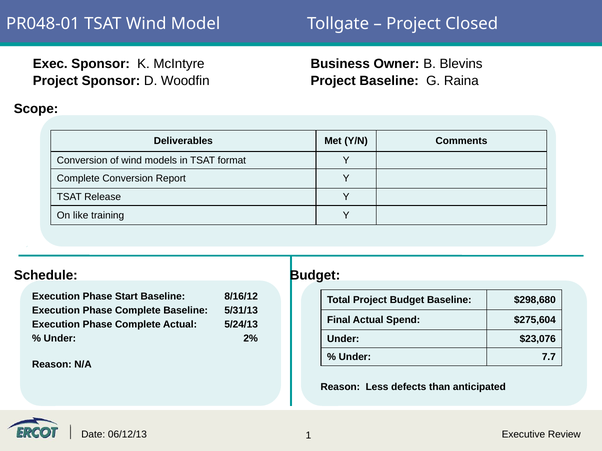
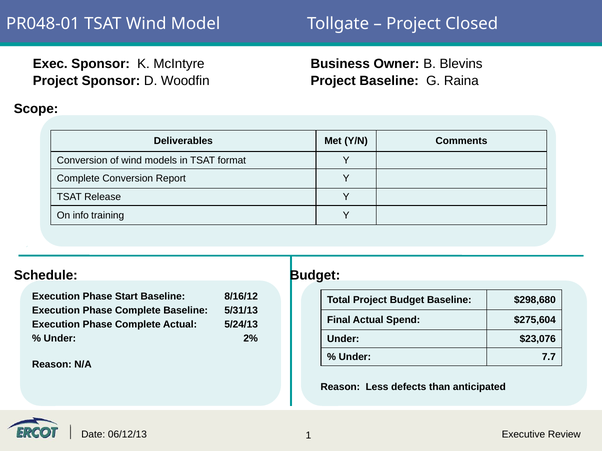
like: like -> info
